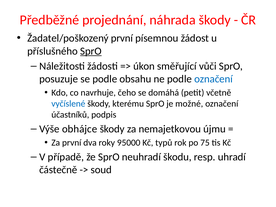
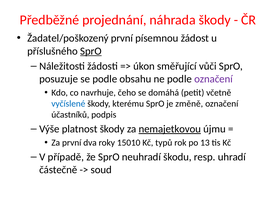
označení at (213, 79) colour: blue -> purple
možné: možné -> změně
obhájce: obhájce -> platnost
nemajetkovou underline: none -> present
95000: 95000 -> 15010
75: 75 -> 13
